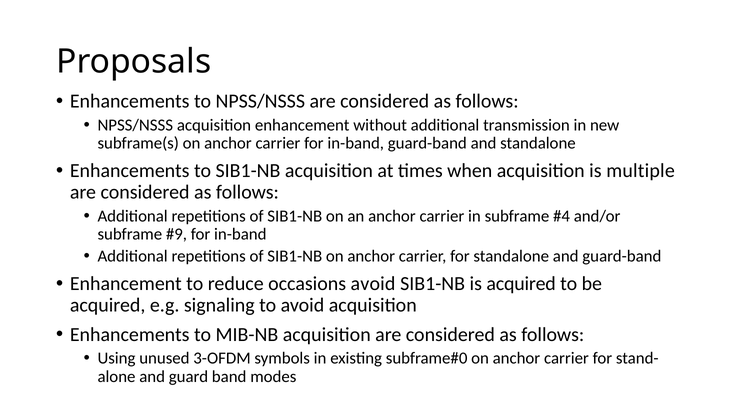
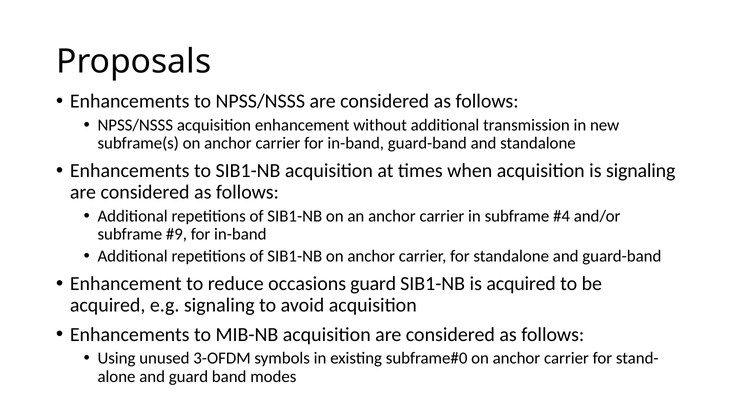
is multiple: multiple -> signaling
occasions avoid: avoid -> guard
